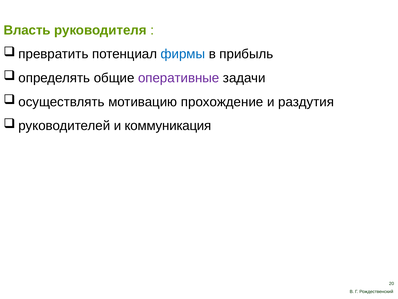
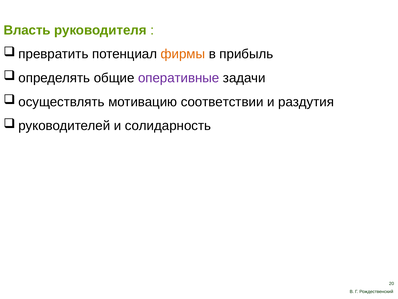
фирмы colour: blue -> orange
прохождение: прохождение -> соответствии
коммуникация: коммуникация -> солидарность
